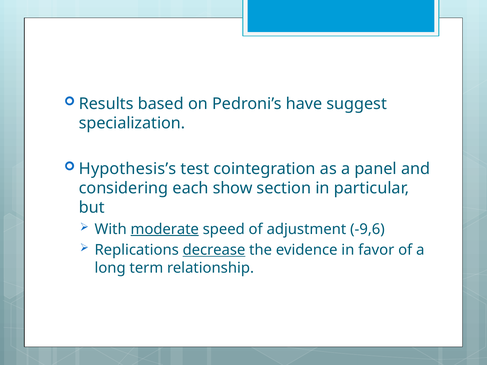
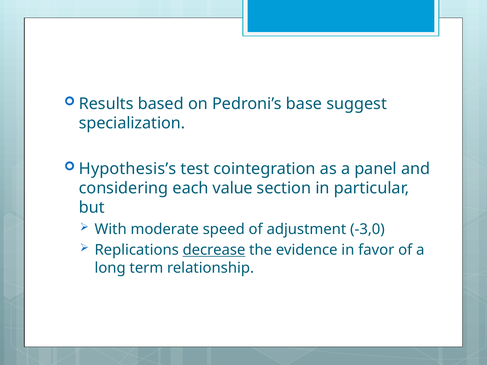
have: have -> base
show: show -> value
moderate underline: present -> none
-9,6: -9,6 -> -3,0
